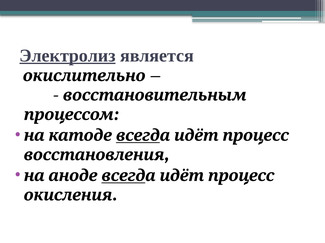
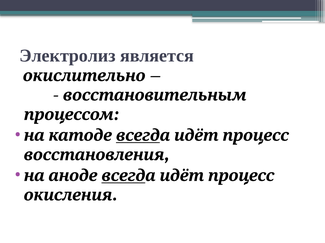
Электролиз underline: present -> none
